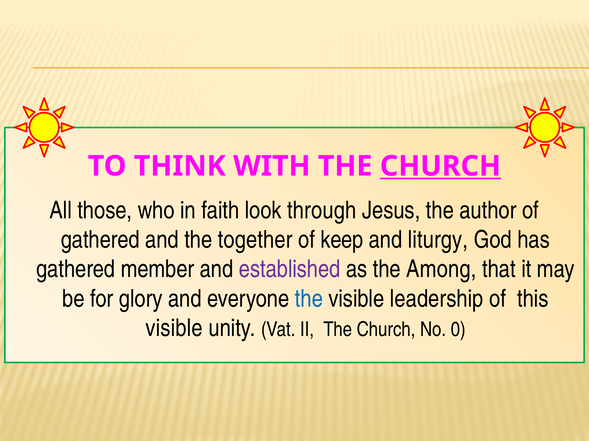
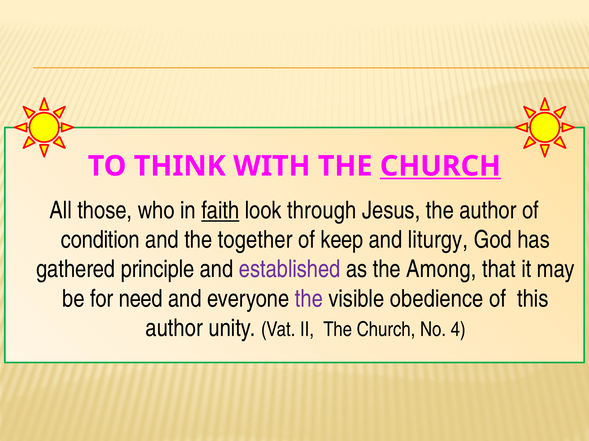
faith underline: none -> present
gathered at (100, 240): gathered -> condition
member: member -> principle
glory: glory -> need
the at (309, 299) colour: blue -> purple
leadership: leadership -> obedience
visible at (174, 329): visible -> author
0: 0 -> 4
